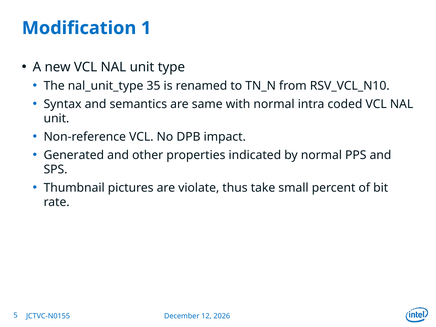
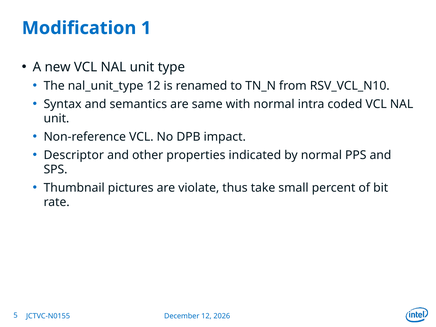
nal_unit_type 35: 35 -> 12
Generated: Generated -> Descriptor
